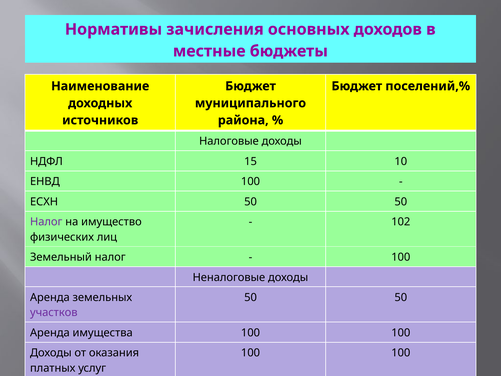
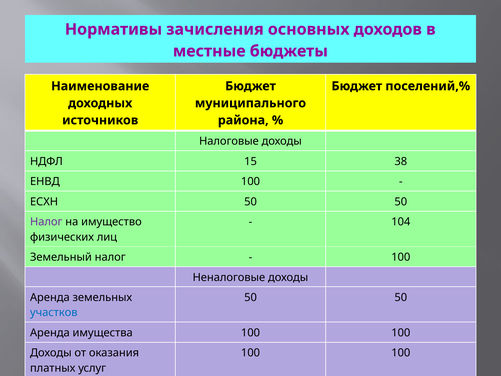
10: 10 -> 38
102: 102 -> 104
участков colour: purple -> blue
